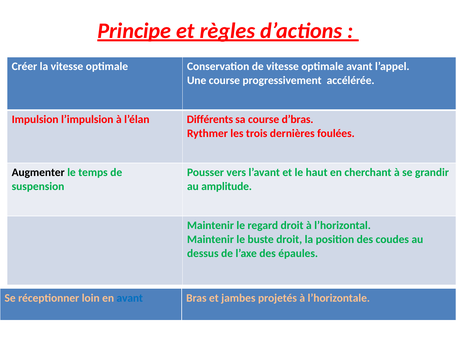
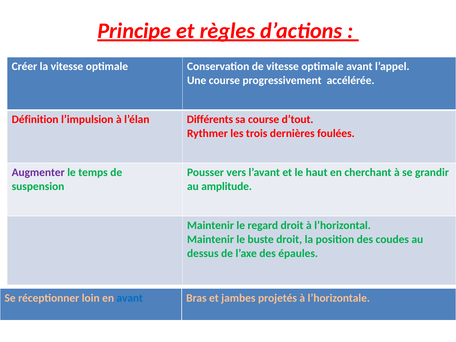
Impulsion: Impulsion -> Définition
d’bras: d’bras -> d’tout
Augmenter colour: black -> purple
